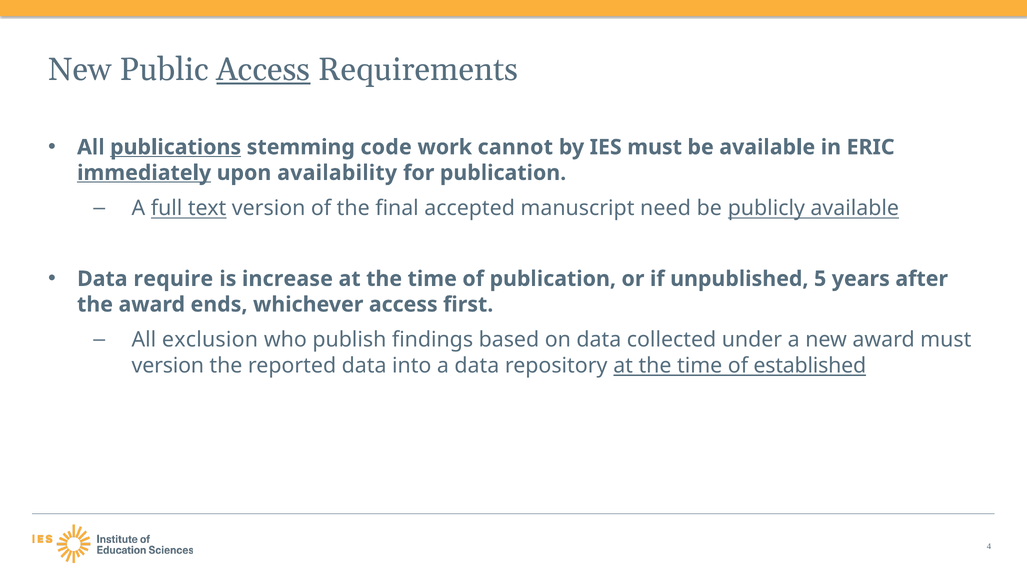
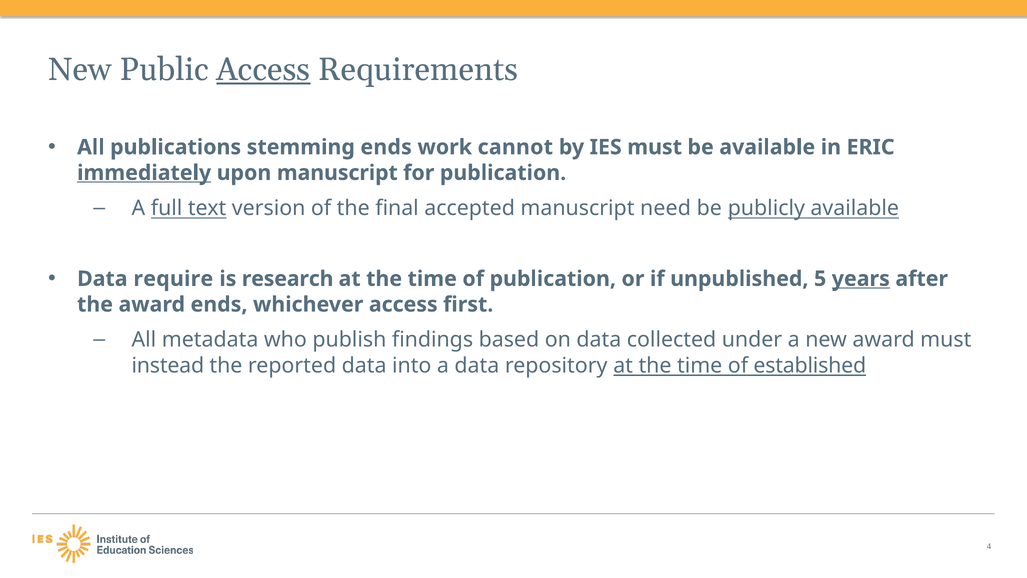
publications underline: present -> none
stemming code: code -> ends
upon availability: availability -> manuscript
increase: increase -> research
years underline: none -> present
exclusion: exclusion -> metadata
version at (168, 365): version -> instead
